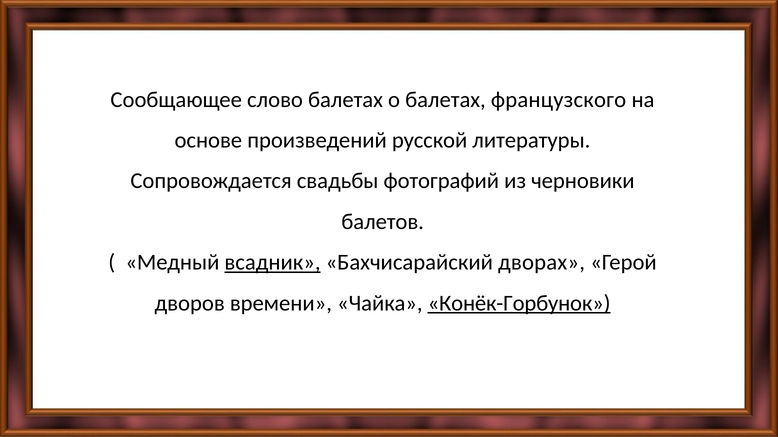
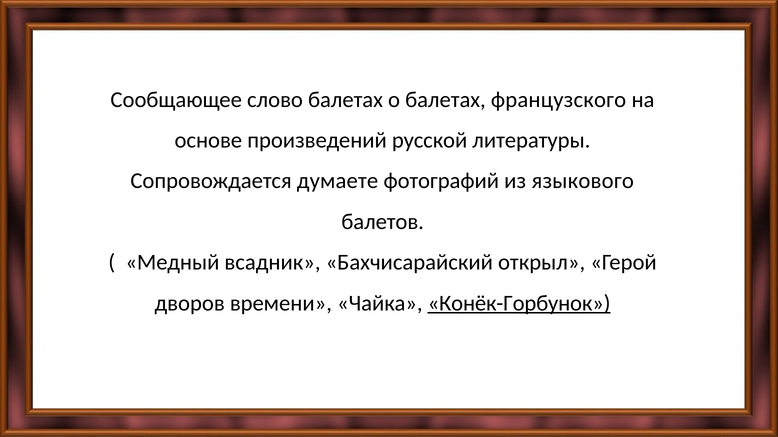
свадьбы: свадьбы -> думаете
черновики: черновики -> языкового
всадник underline: present -> none
дворах: дворах -> открыл
